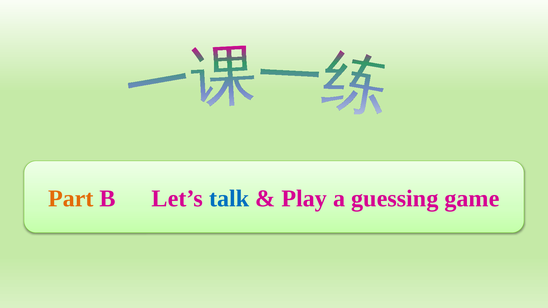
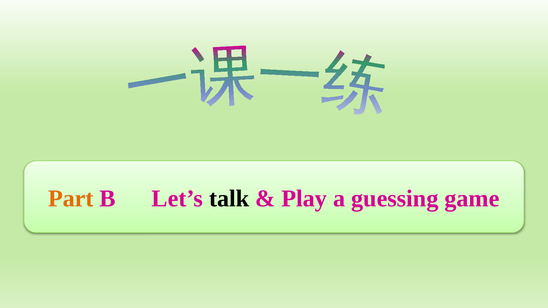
talk colour: blue -> black
